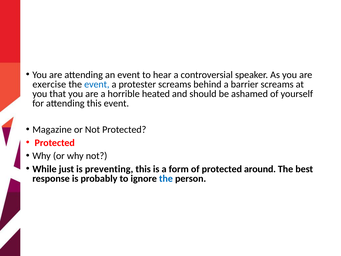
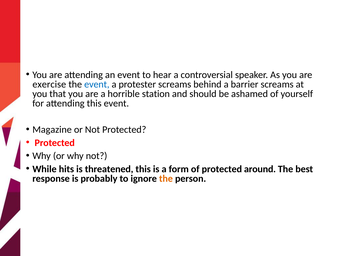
heated: heated -> station
just: just -> hits
preventing: preventing -> threatened
the at (166, 178) colour: blue -> orange
